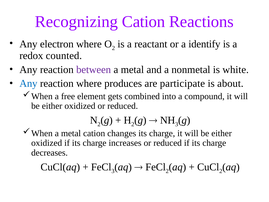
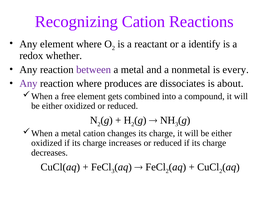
Any electron: electron -> element
counted: counted -> whether
white: white -> every
Any at (28, 83) colour: blue -> purple
participate: participate -> dissociates
